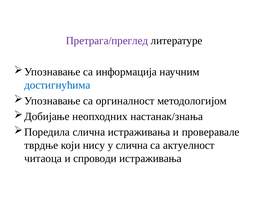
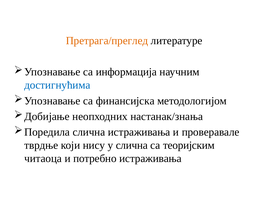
Претрага/преглед colour: purple -> orange
оргиналност: оргиналност -> финансијска
актуелност: актуелност -> теоријским
спроводи: спроводи -> потребно
